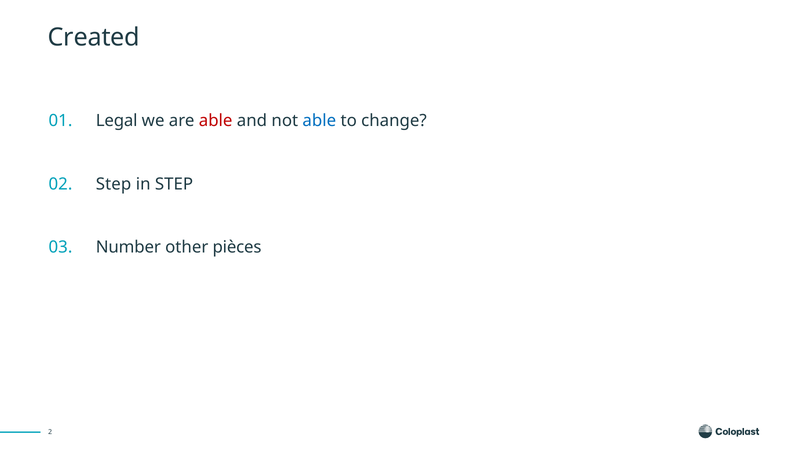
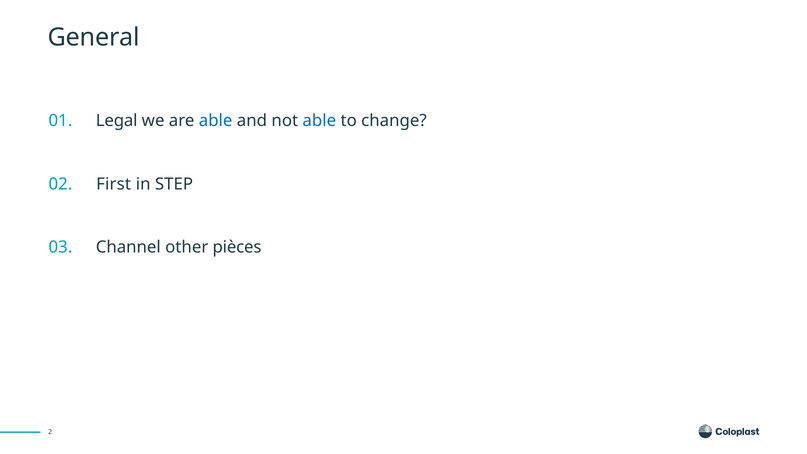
Created: Created -> General
able at (216, 121) colour: red -> blue
02 Step: Step -> First
Number: Number -> Channel
